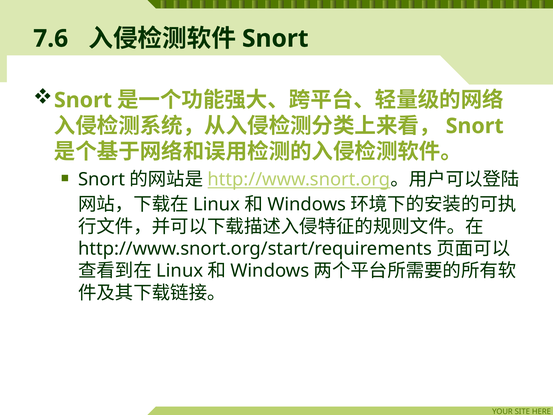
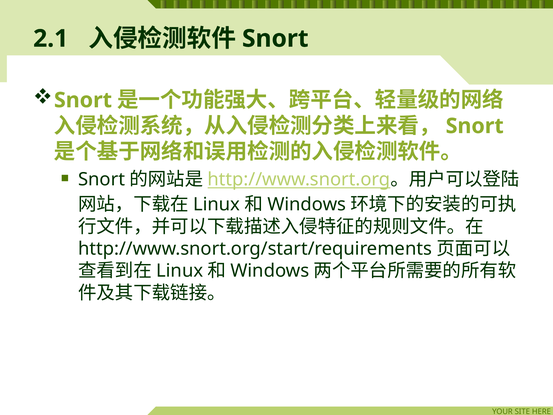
7.6: 7.6 -> 2.1
